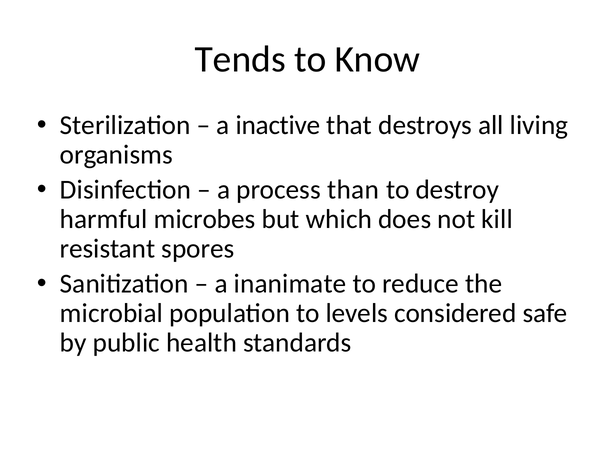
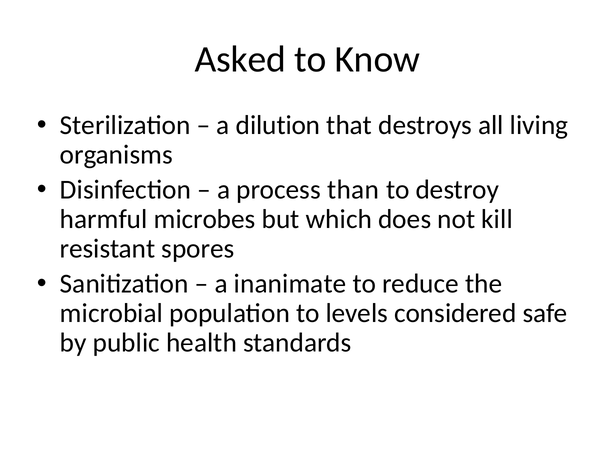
Tends: Tends -> Asked
inactive: inactive -> dilution
